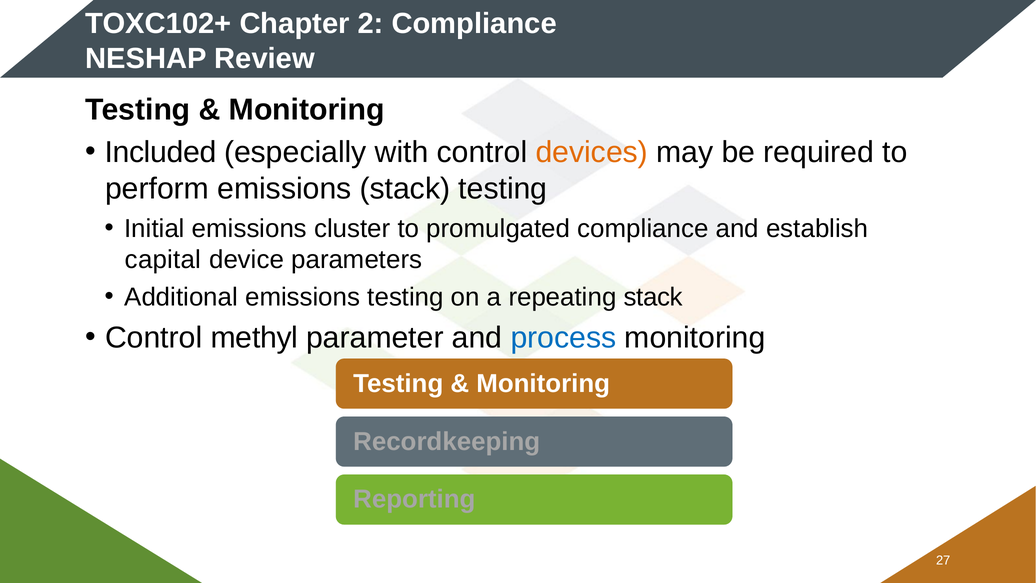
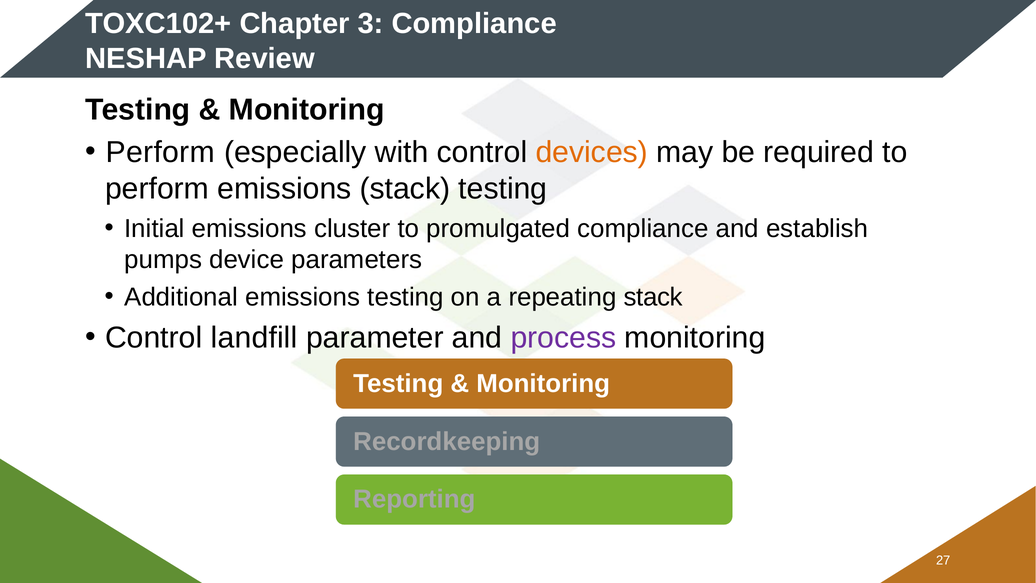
2: 2 -> 3
Included at (161, 152): Included -> Perform
capital: capital -> pumps
methyl: methyl -> landfill
process colour: blue -> purple
